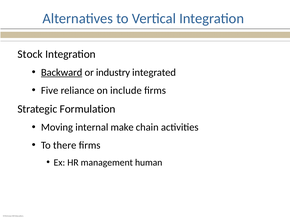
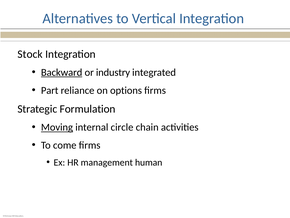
Five: Five -> Part
include: include -> options
Moving underline: none -> present
make: make -> circle
there: there -> come
